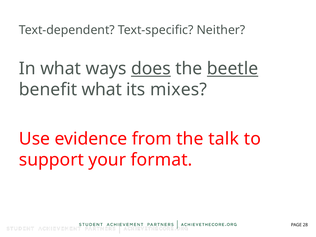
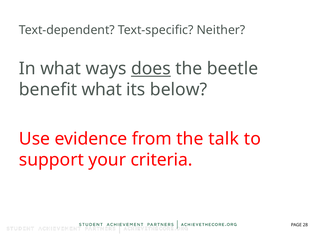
beetle underline: present -> none
mixes: mixes -> below
format: format -> criteria
